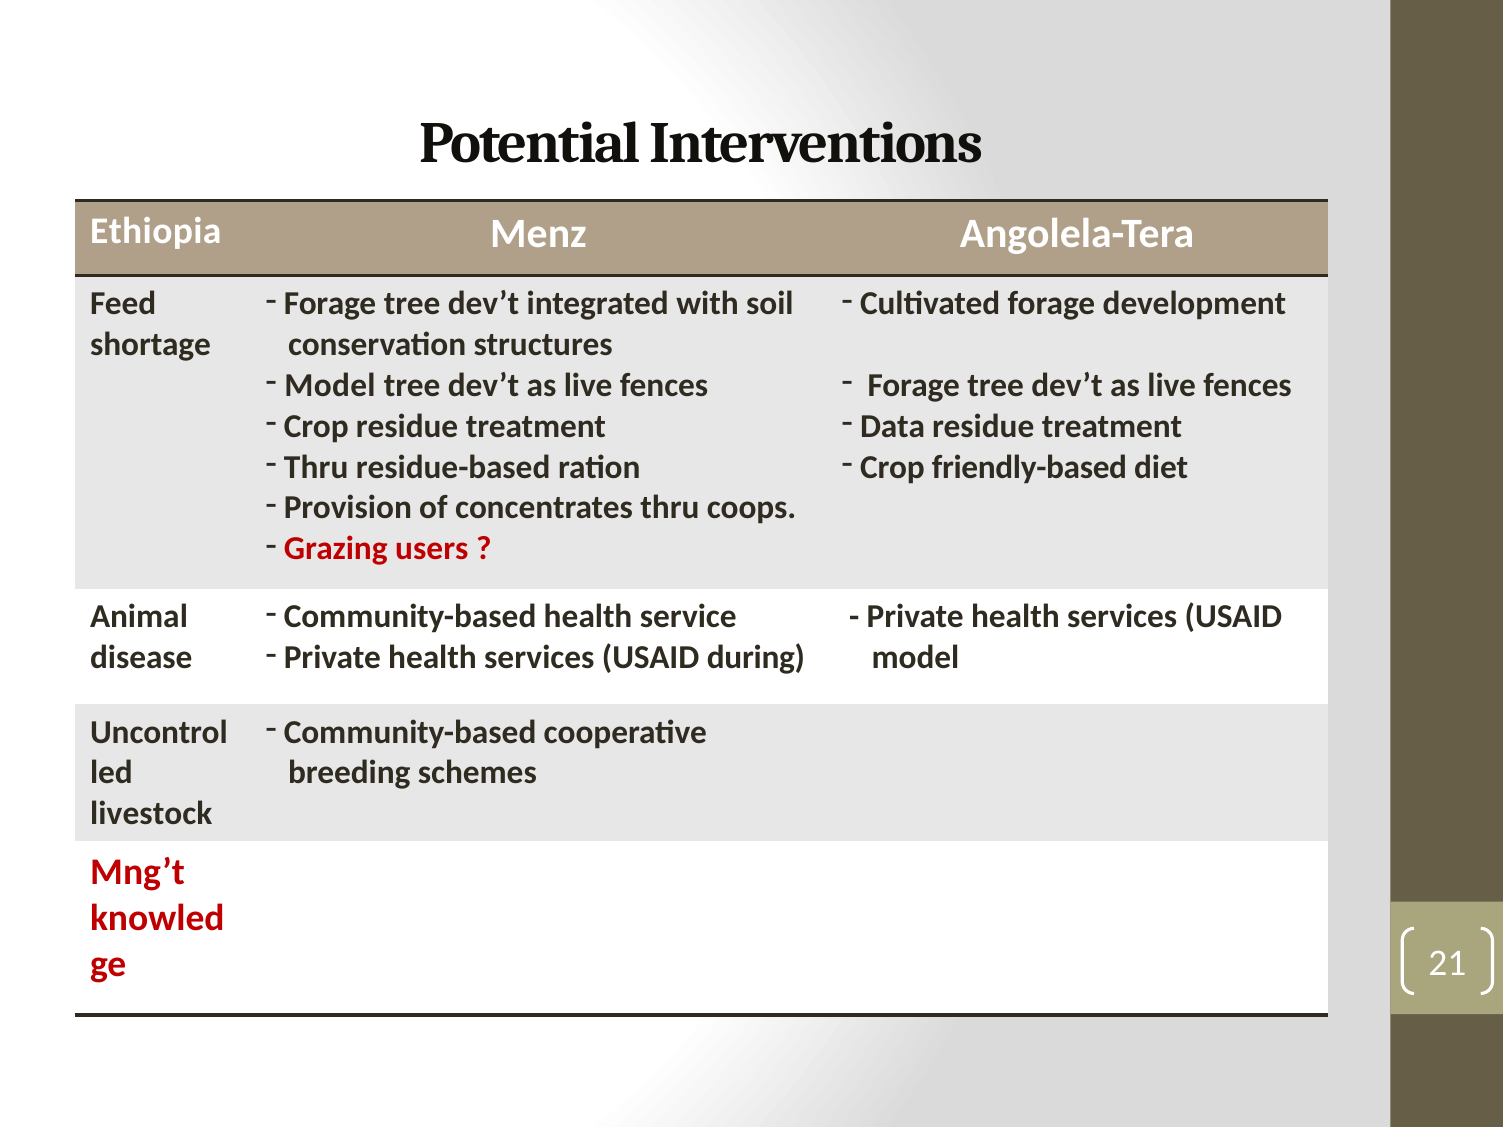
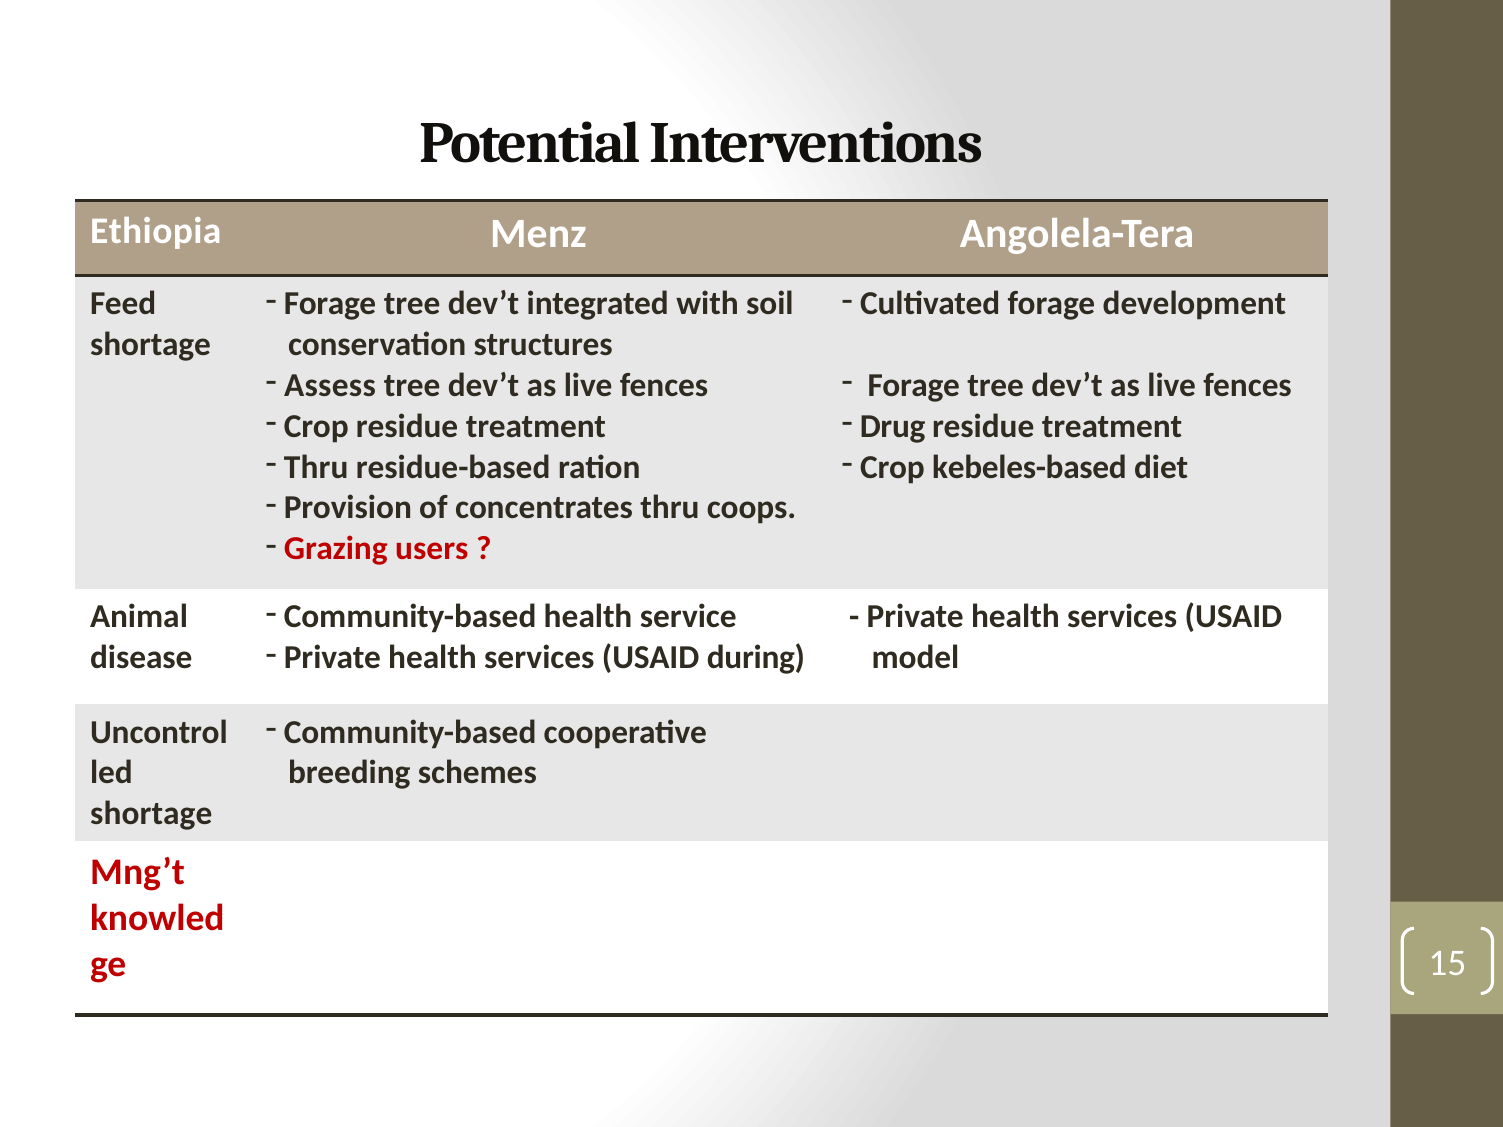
Model at (330, 386): Model -> Assess
Data: Data -> Drug
friendly-based: friendly-based -> kebeles-based
livestock at (151, 814): livestock -> shortage
21: 21 -> 15
